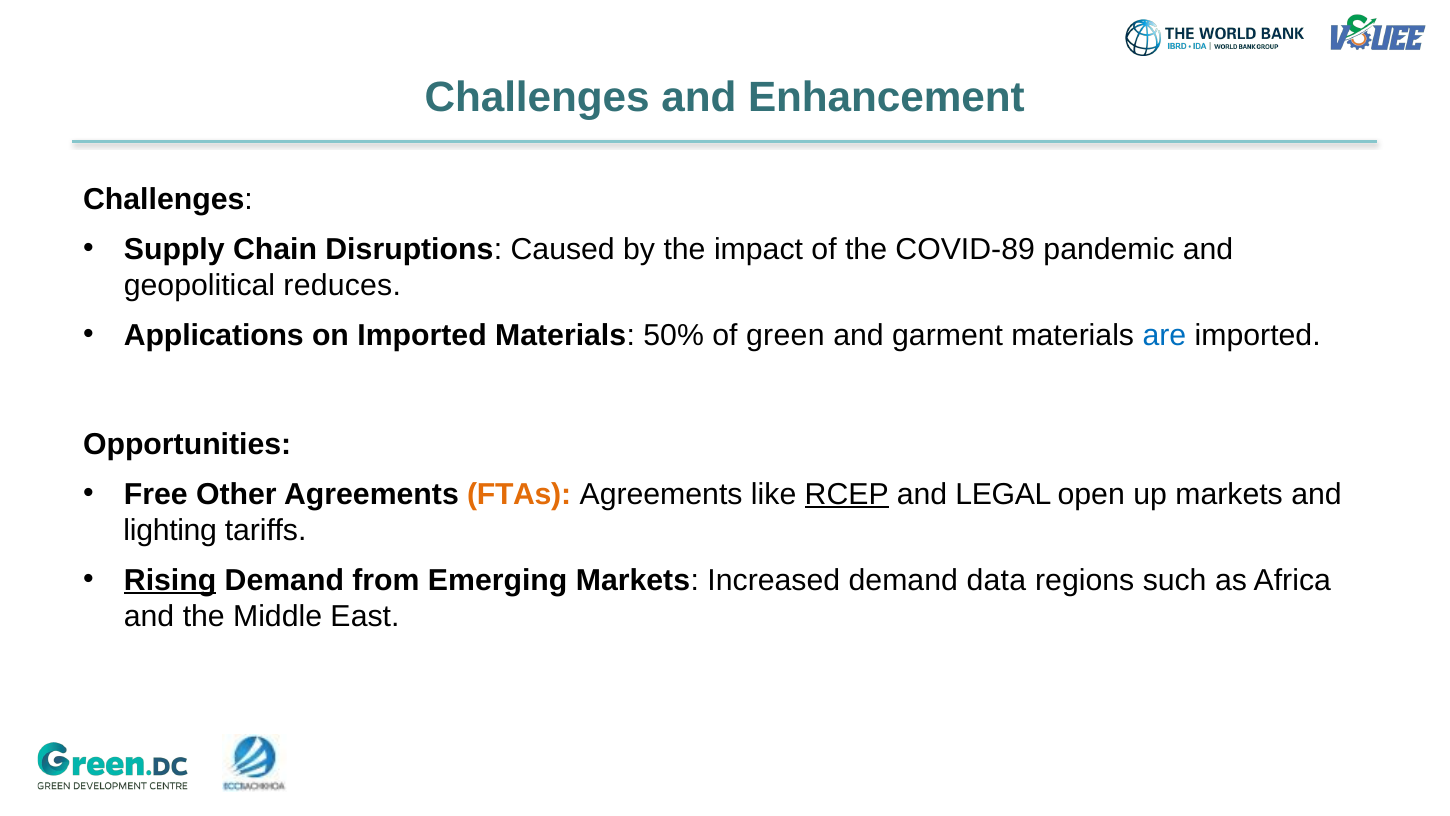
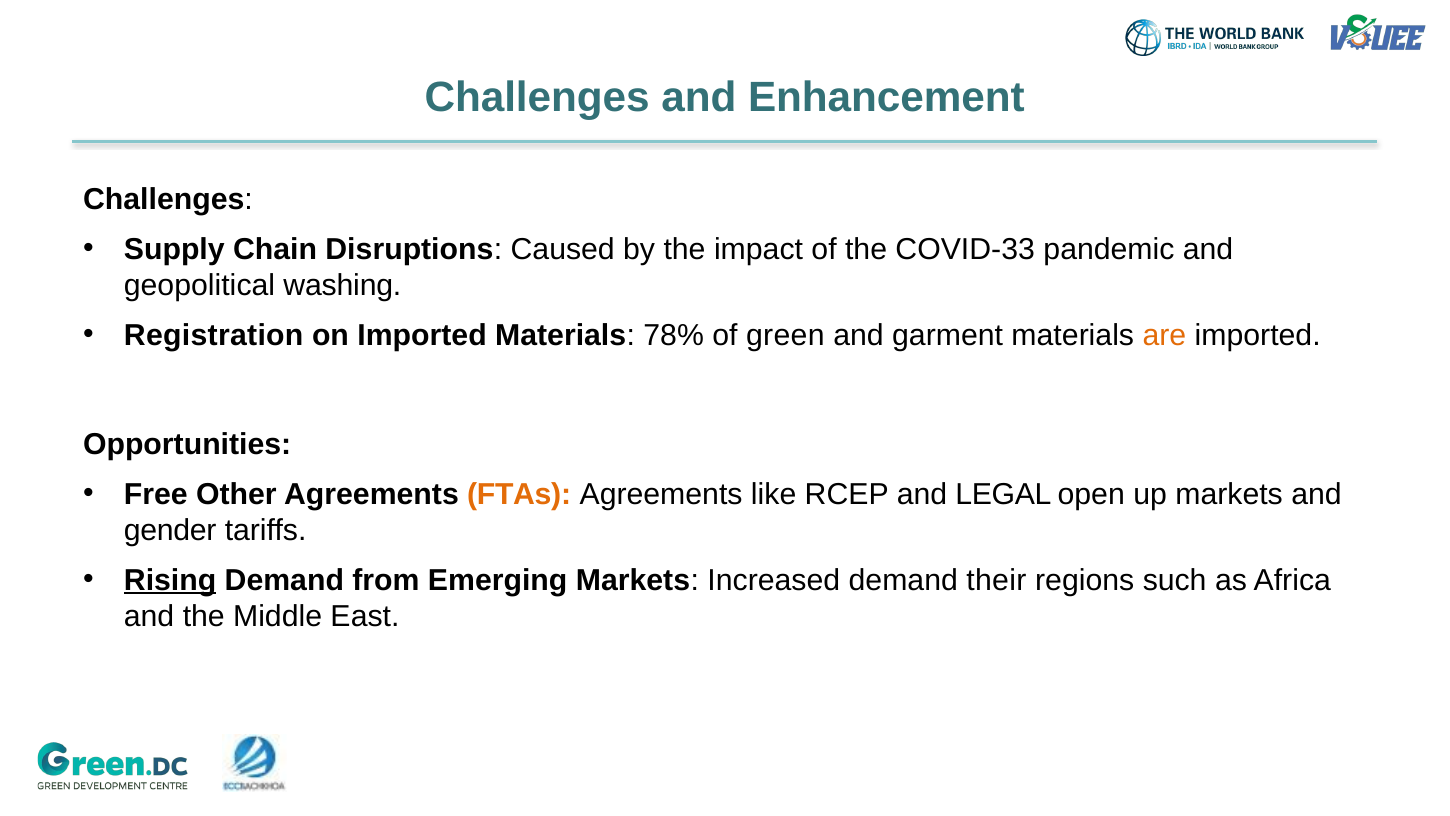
COVID-89: COVID-89 -> COVID-33
reduces: reduces -> washing
Applications: Applications -> Registration
50%: 50% -> 78%
are colour: blue -> orange
RCEP underline: present -> none
lighting: lighting -> gender
data: data -> their
